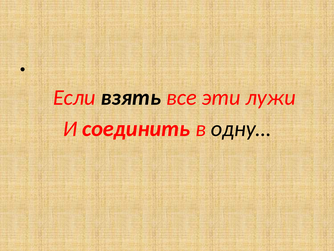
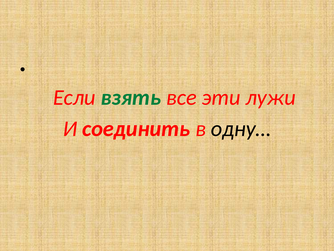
взять colour: black -> green
